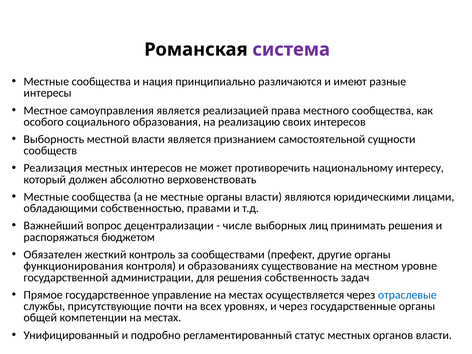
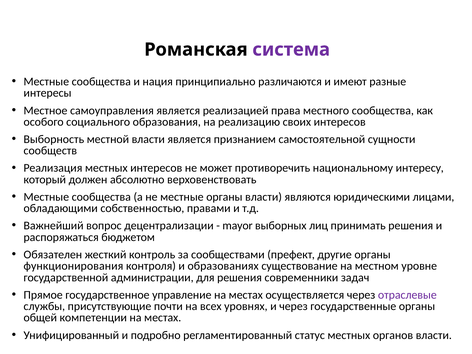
числе: числе -> mayor
собственность: собственность -> современники
отраслевые colour: blue -> purple
